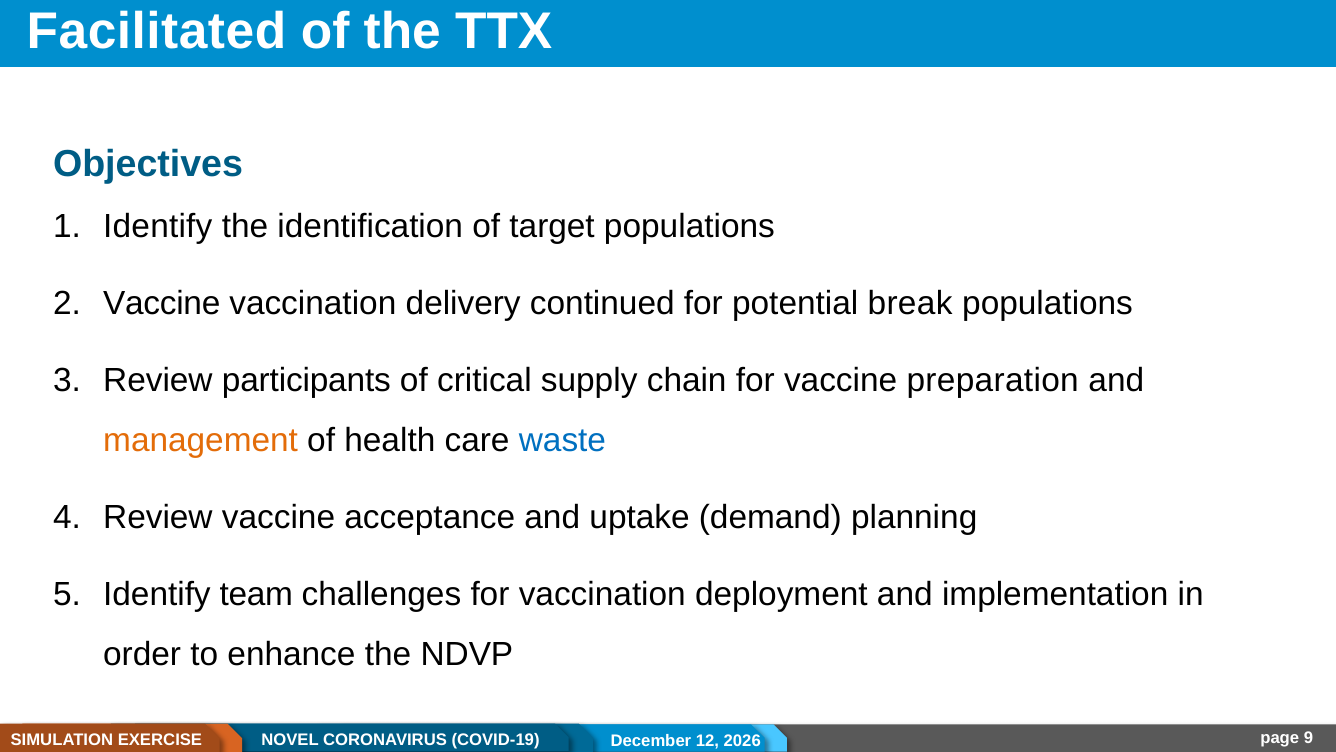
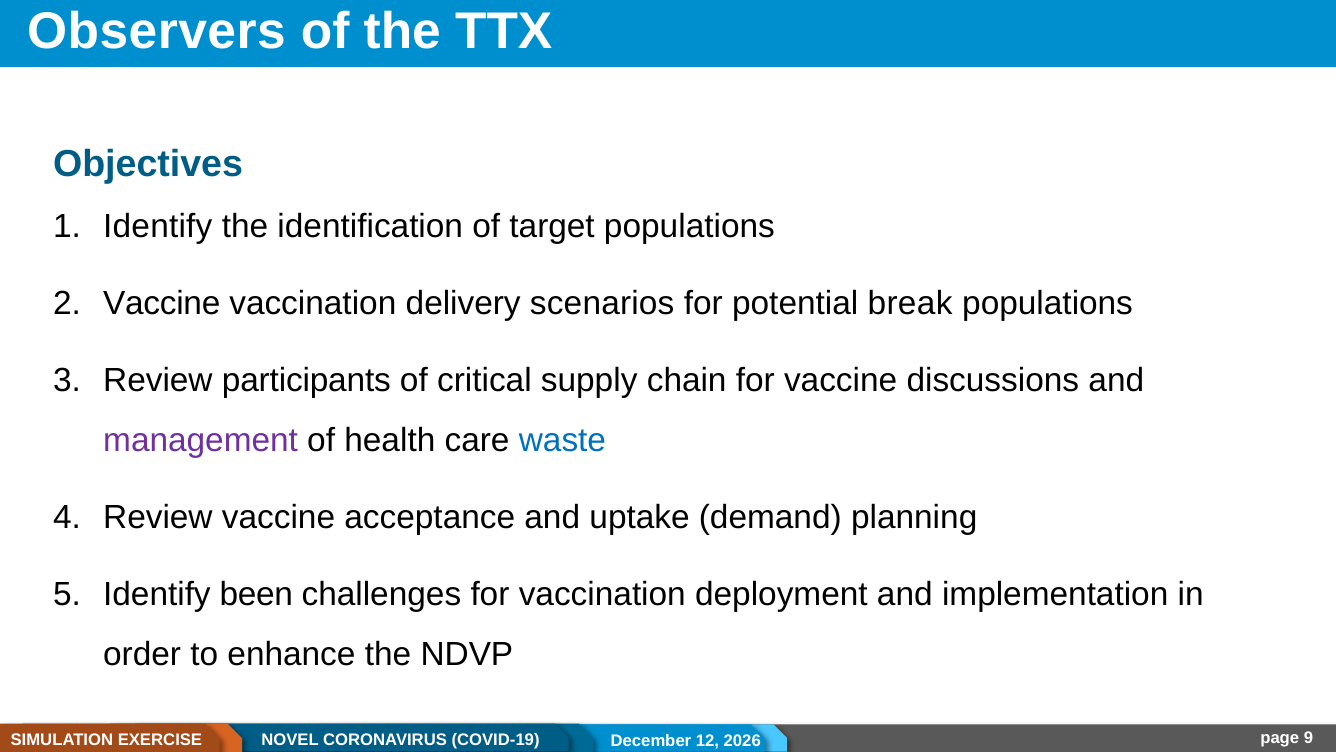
Facilitated: Facilitated -> Observers
continued: continued -> scenarios
preparation: preparation -> discussions
management colour: orange -> purple
team: team -> been
